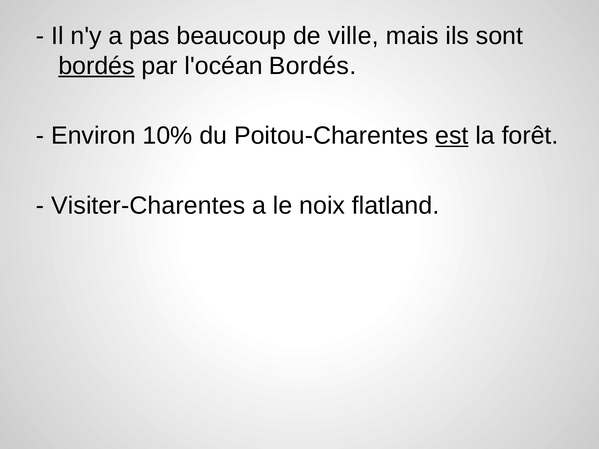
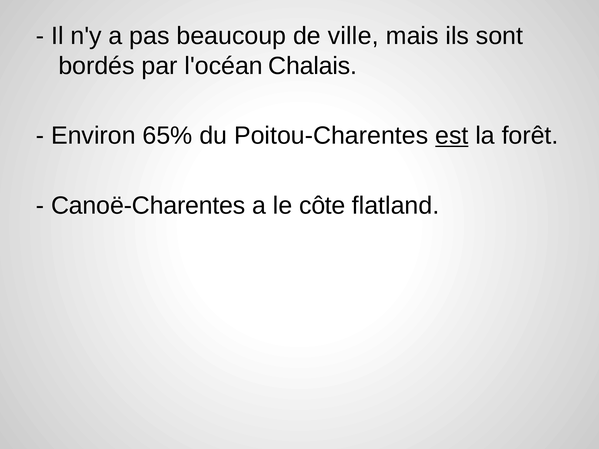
bordés at (97, 66) underline: present -> none
l'océan Bordés: Bordés -> Chalais
10%: 10% -> 65%
Visiter-Charentes: Visiter-Charentes -> Canoë-Charentes
noix: noix -> côte
